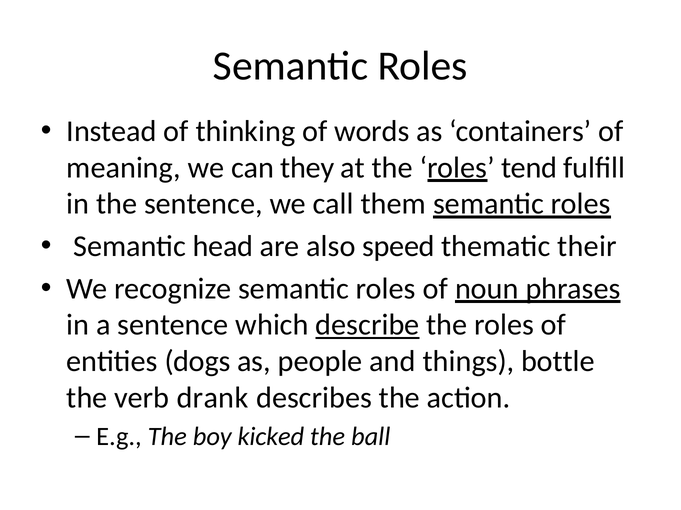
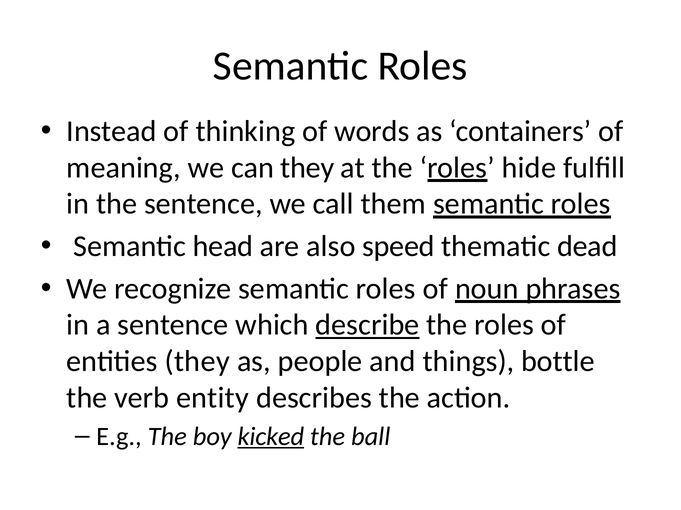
tend: tend -> hide
their: their -> dead
entities dogs: dogs -> they
drank: drank -> entity
kicked underline: none -> present
